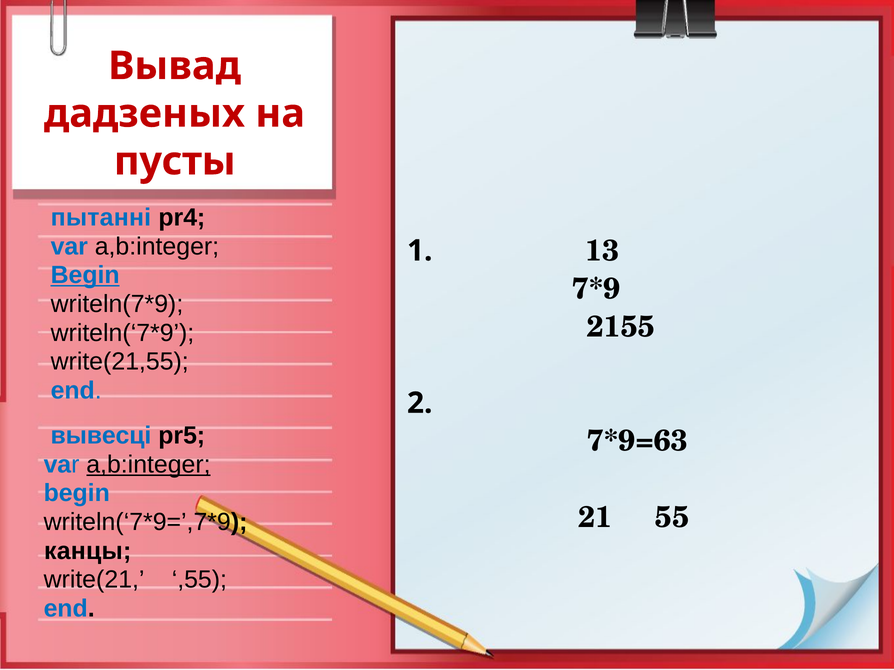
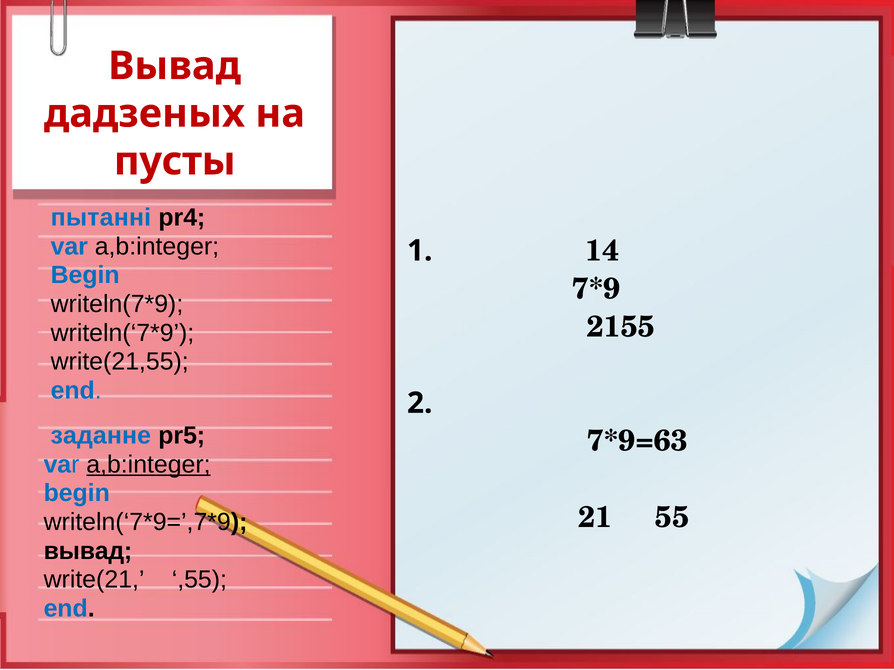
13: 13 -> 14
Begin at (85, 275) underline: present -> none
вывесці: вывесці -> заданне
канцы at (88, 551): канцы -> вывад
